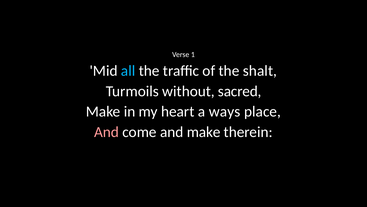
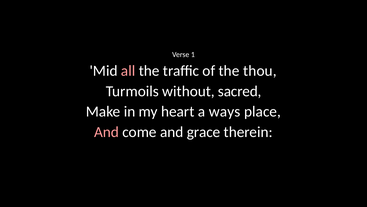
all colour: light blue -> pink
shalt: shalt -> thou
and make: make -> grace
